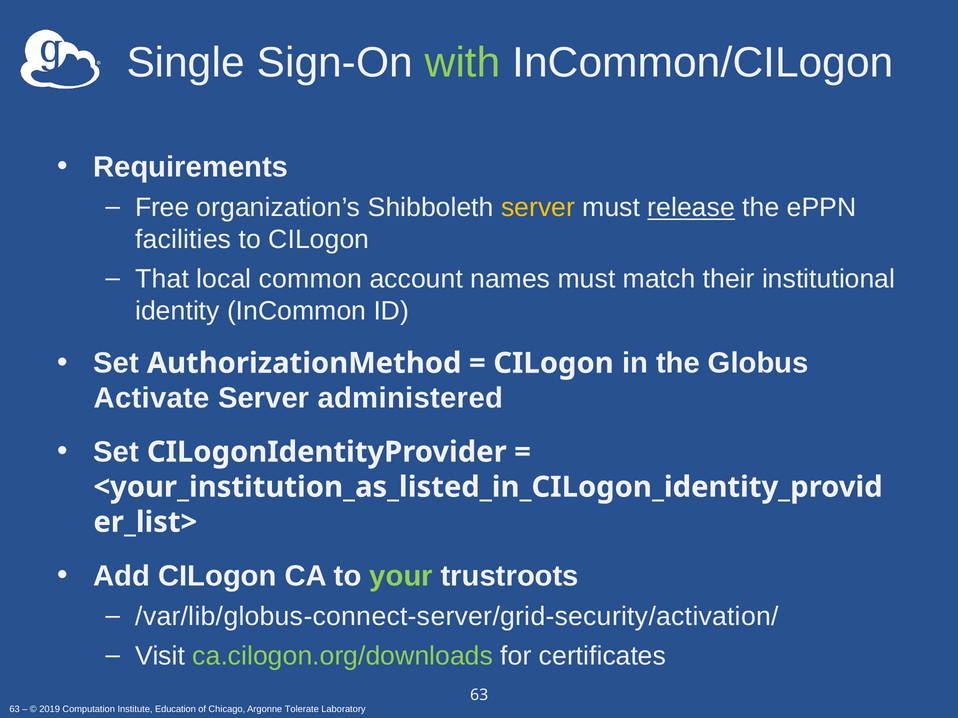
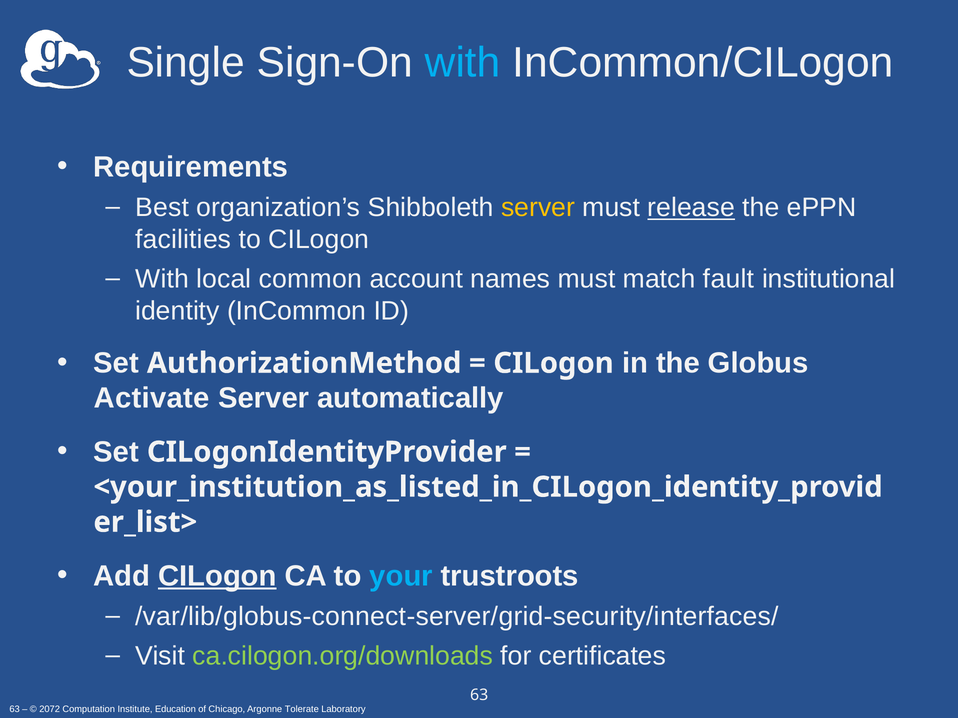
with at (463, 63) colour: light green -> light blue
Free: Free -> Best
That at (162, 279): That -> With
their: their -> fault
administered: administered -> automatically
CILogon at (217, 576) underline: none -> present
your colour: light green -> light blue
/var/lib/globus-connect-server/grid-security/activation/: /var/lib/globus-connect-server/grid-security/activation/ -> /var/lib/globus-connect-server/grid-security/interfaces/
2019: 2019 -> 2072
